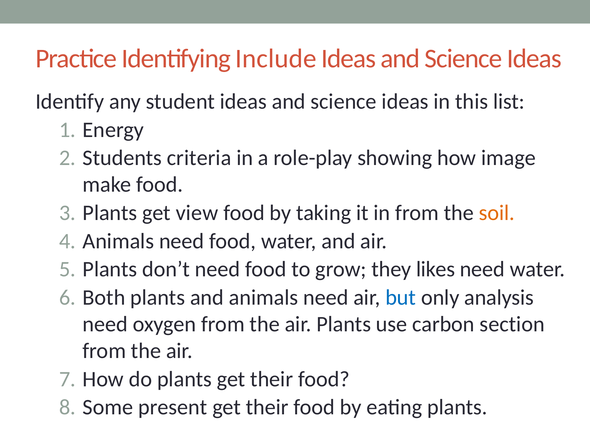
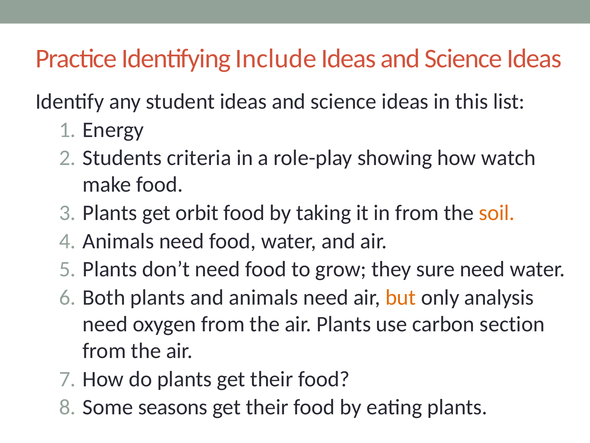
image: image -> watch
view: view -> orbit
likes: likes -> sure
but colour: blue -> orange
present: present -> seasons
